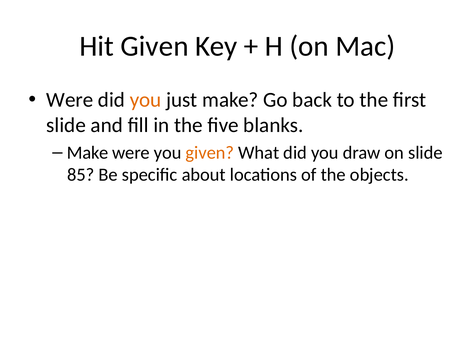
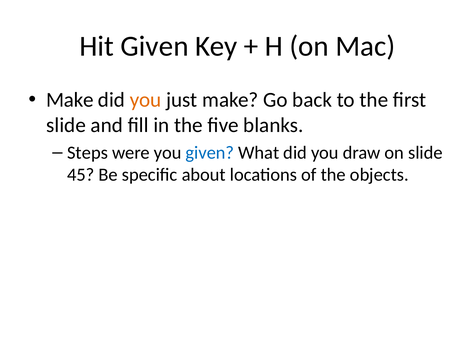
Were at (70, 100): Were -> Make
Make at (88, 152): Make -> Steps
given at (210, 152) colour: orange -> blue
85: 85 -> 45
